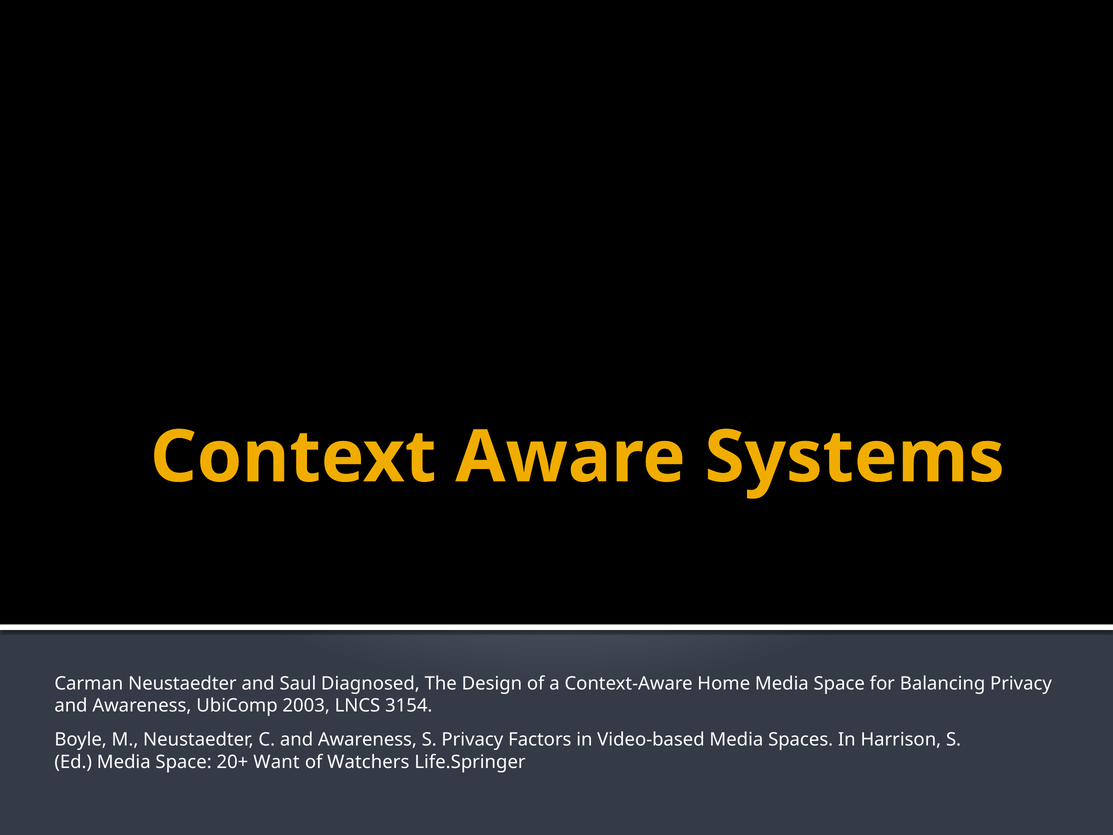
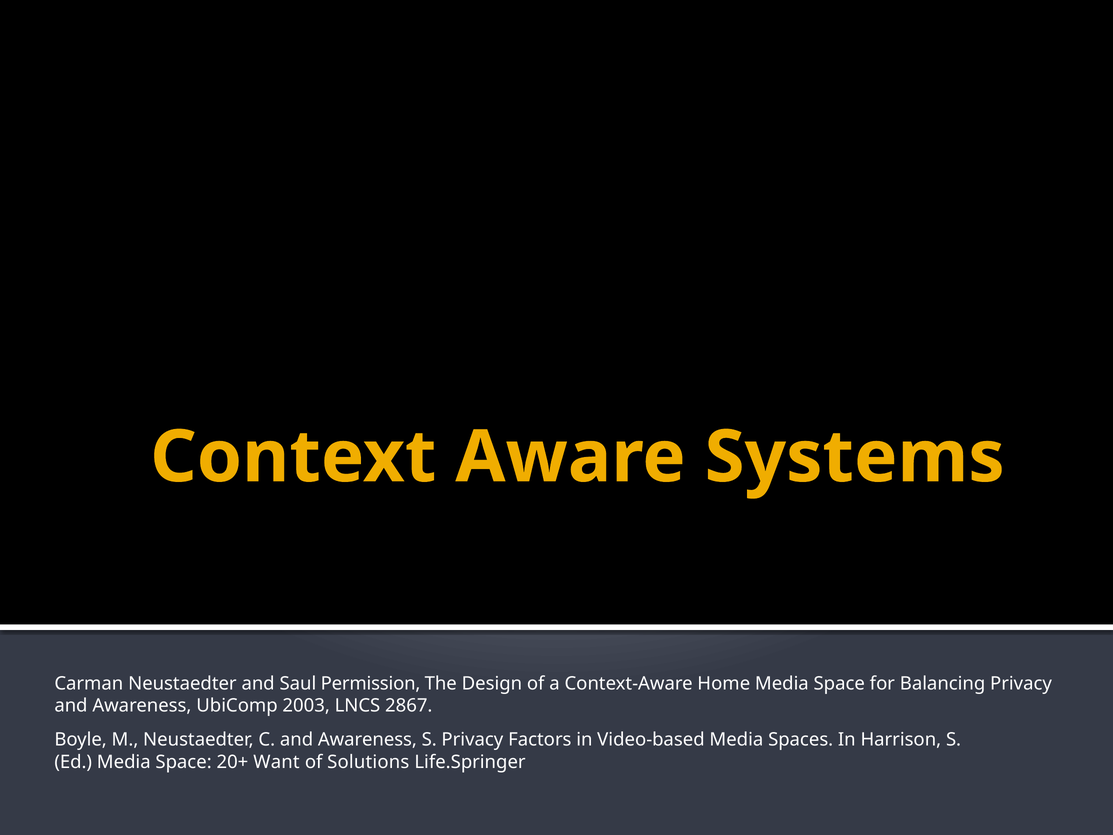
Diagnosed: Diagnosed -> Permission
3154: 3154 -> 2867
Watchers: Watchers -> Solutions
